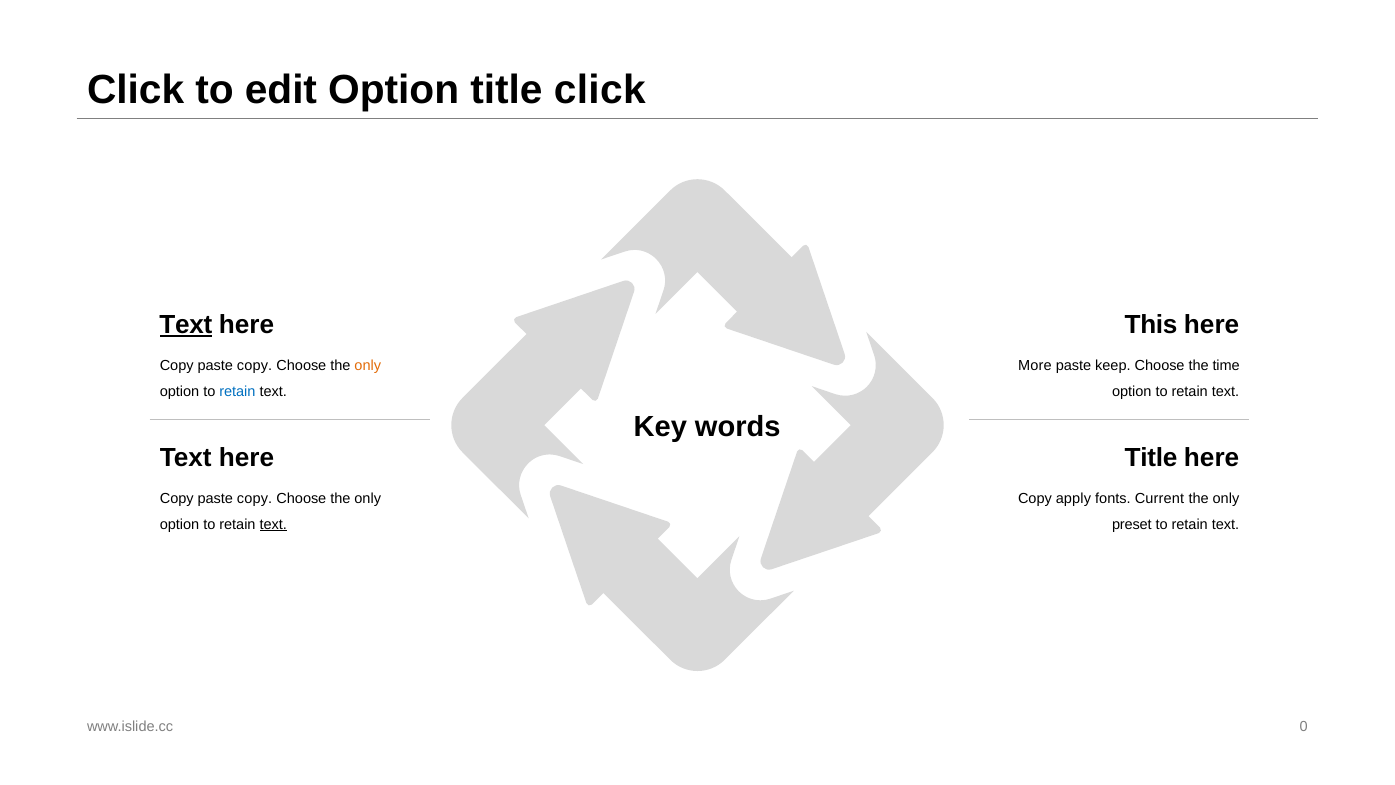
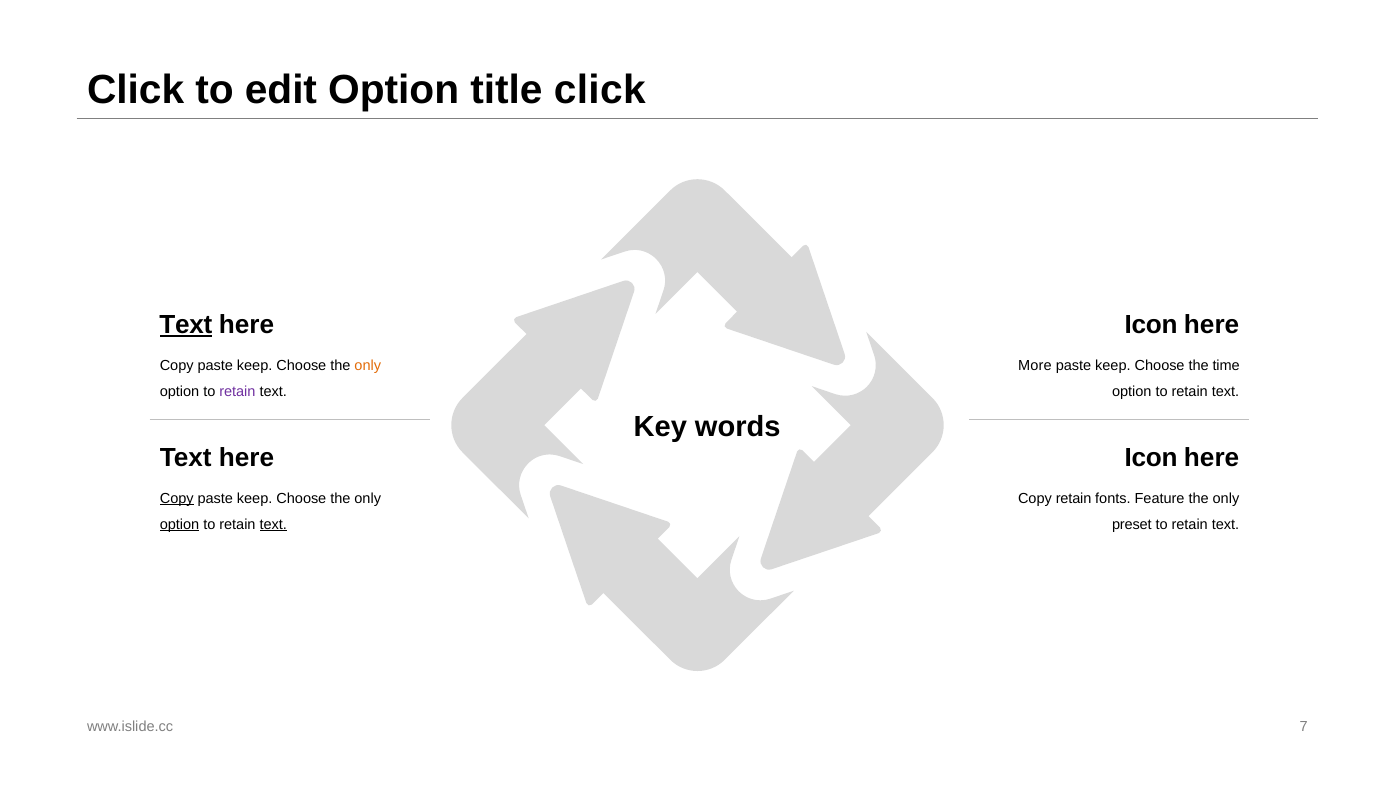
This at (1151, 324): This -> Icon
copy at (255, 365): copy -> keep
retain at (237, 391) colour: blue -> purple
Title at (1151, 457): Title -> Icon
Copy at (177, 498) underline: none -> present
copy at (255, 498): copy -> keep
Copy apply: apply -> retain
Current: Current -> Feature
option at (180, 524) underline: none -> present
0: 0 -> 7
